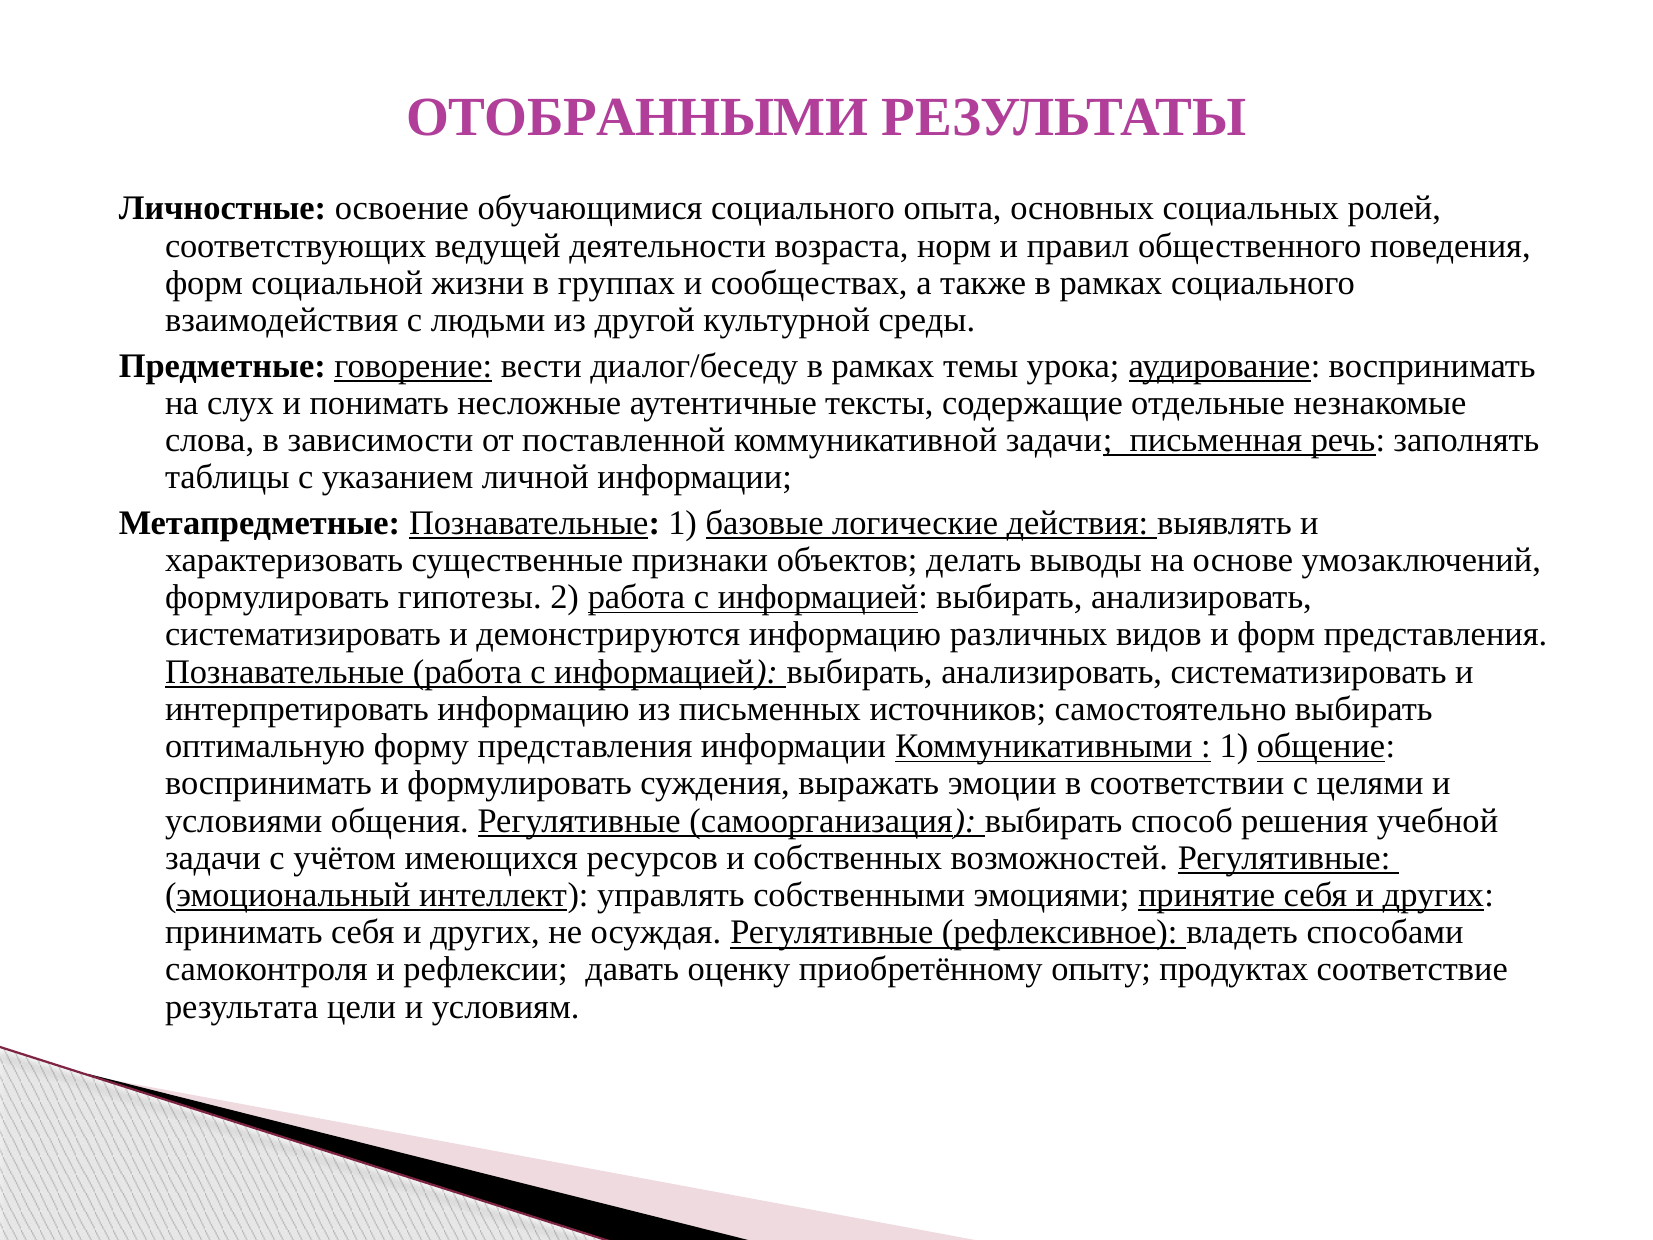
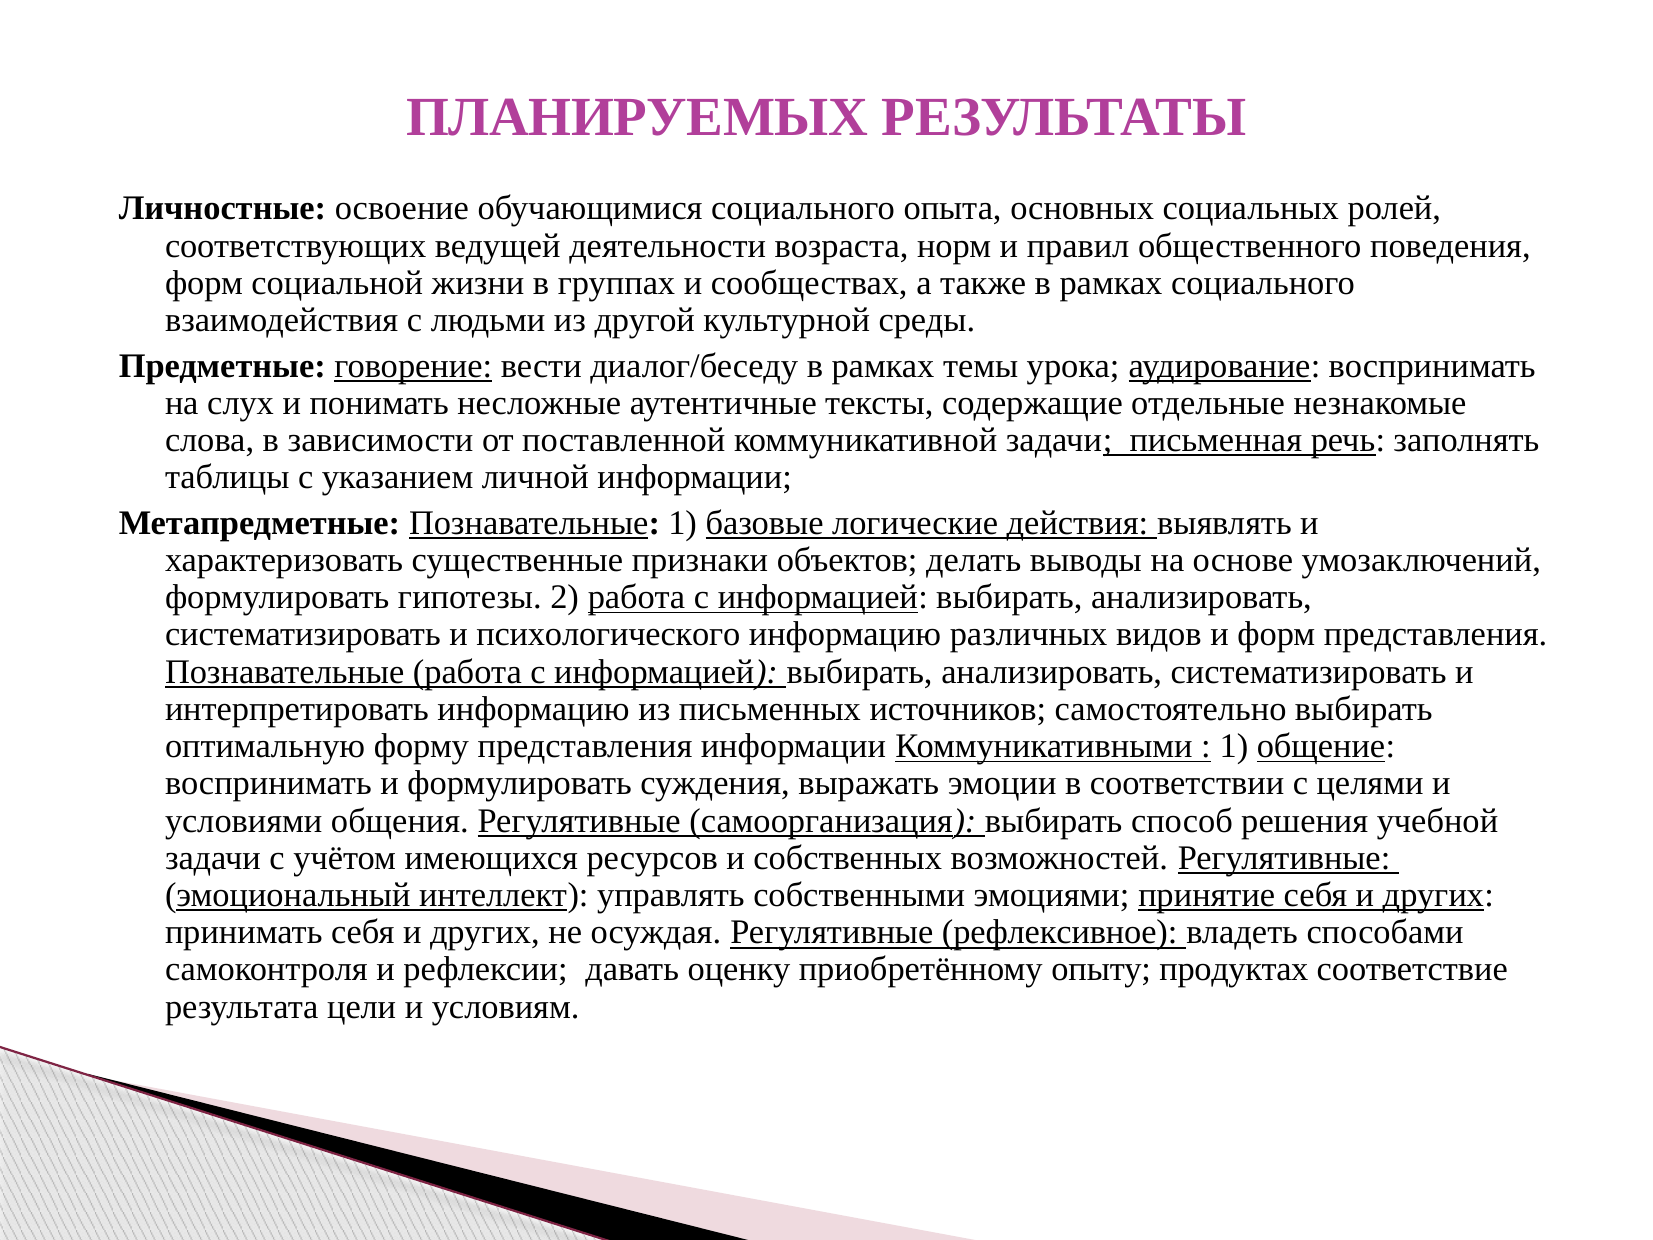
ОТОБРАННЫМИ: ОТОБРАННЫМИ -> ПЛАНИРУЕМЫХ
демонстрируются: демонстрируются -> психологического
